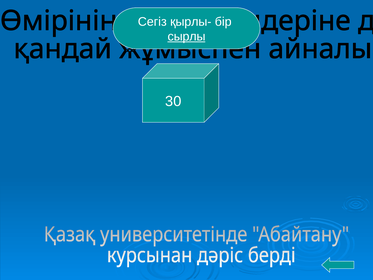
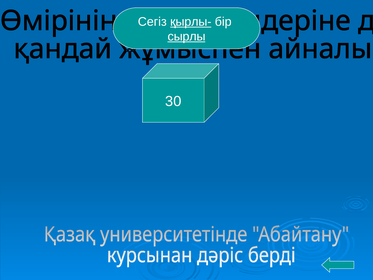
қырлы- underline: none -> present
